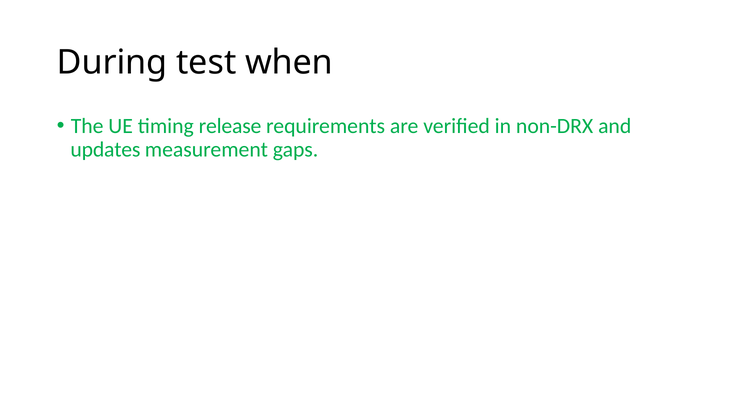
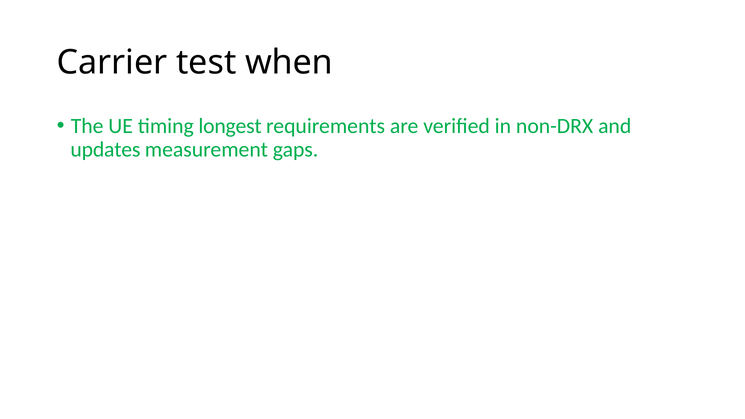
During: During -> Carrier
release: release -> longest
